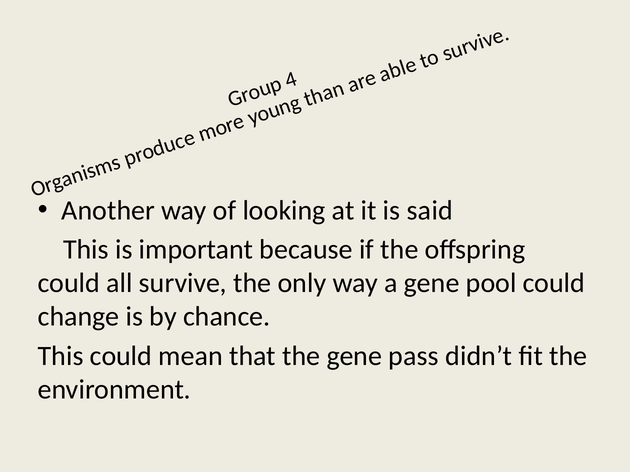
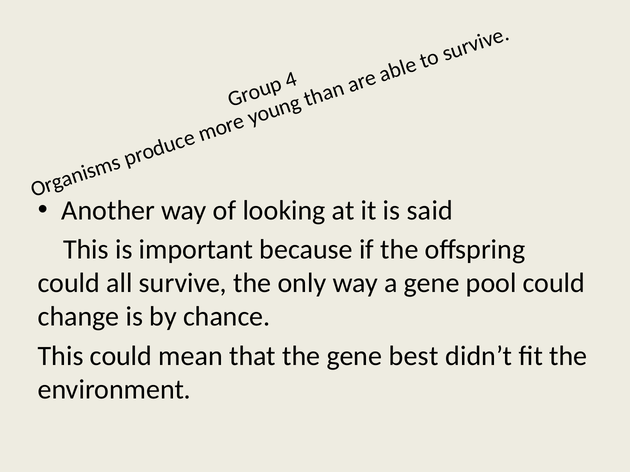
pass: pass -> best
